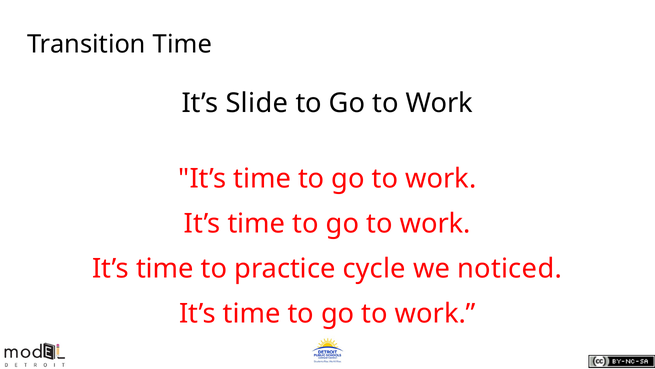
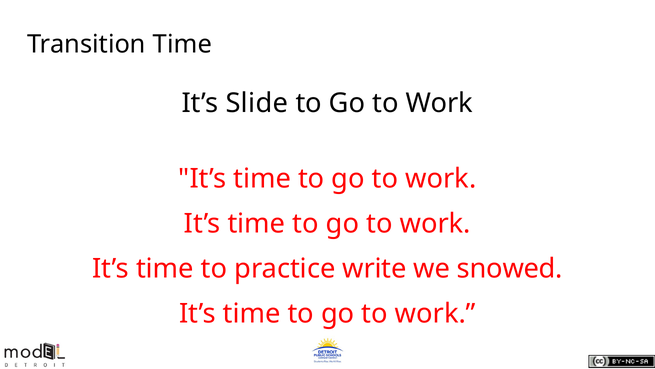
cycle: cycle -> write
noticed: noticed -> snowed
